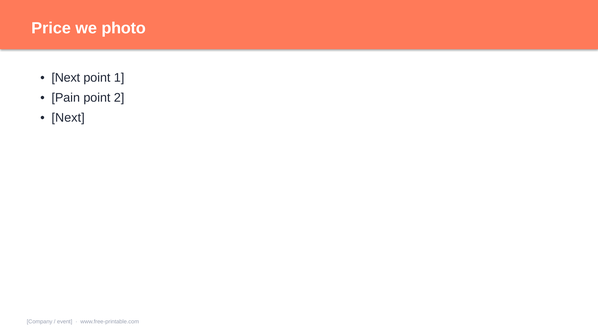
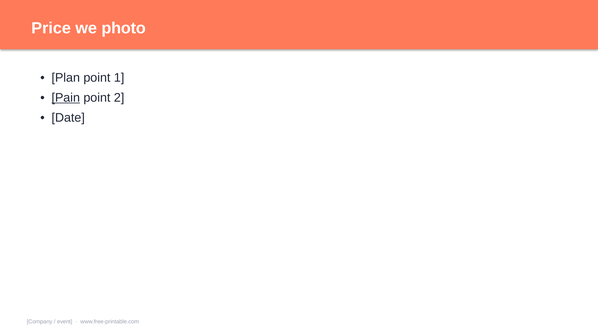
Next at (66, 78): Next -> Plan
Pain underline: none -> present
Next at (68, 118): Next -> Date
